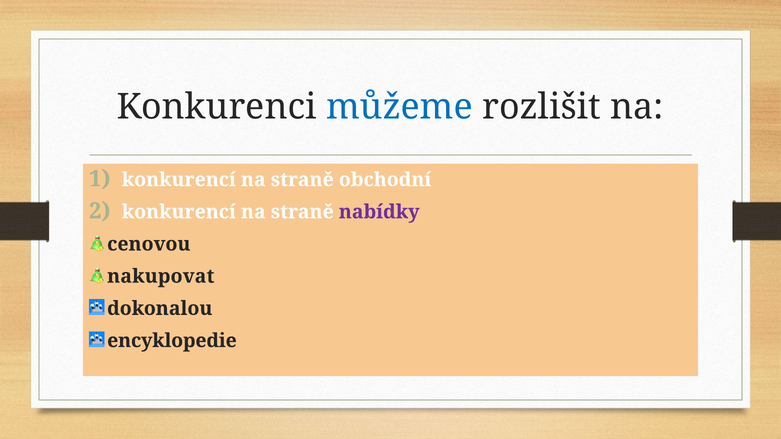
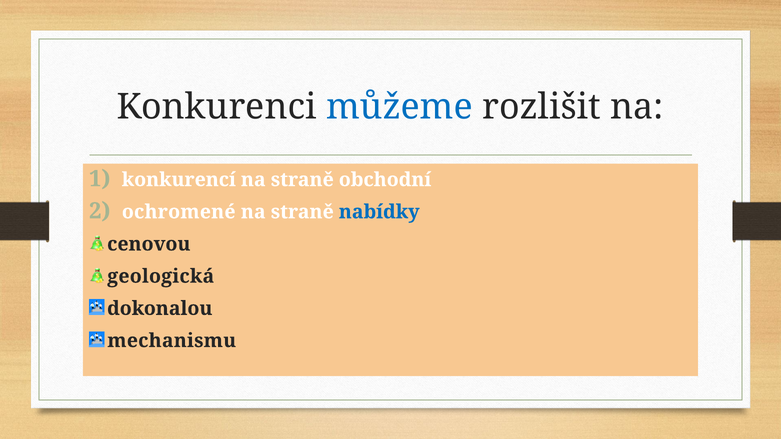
konkurencí at (179, 212): konkurencí -> ochromené
nabídky colour: purple -> blue
nakupovat: nakupovat -> geologická
encyklopedie: encyklopedie -> mechanismu
